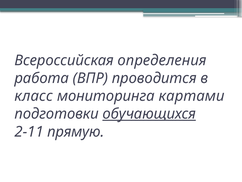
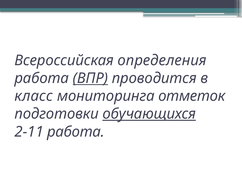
ВПР underline: none -> present
картами: картами -> отметок
2-11 прямую: прямую -> работа
